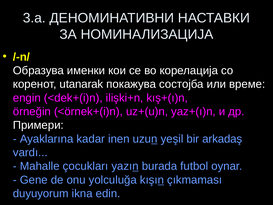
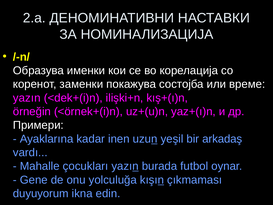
3.a: 3.a -> 2.a
utanarak: utanarak -> заменки
engin at (27, 98): engin -> yazın
